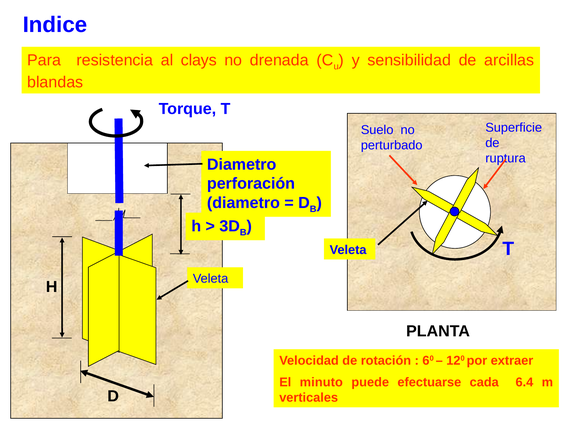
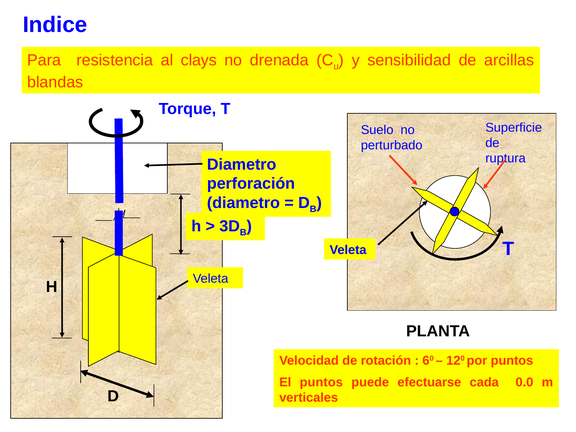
por extraer: extraer -> puntos
El minuto: minuto -> puntos
6.4: 6.4 -> 0.0
